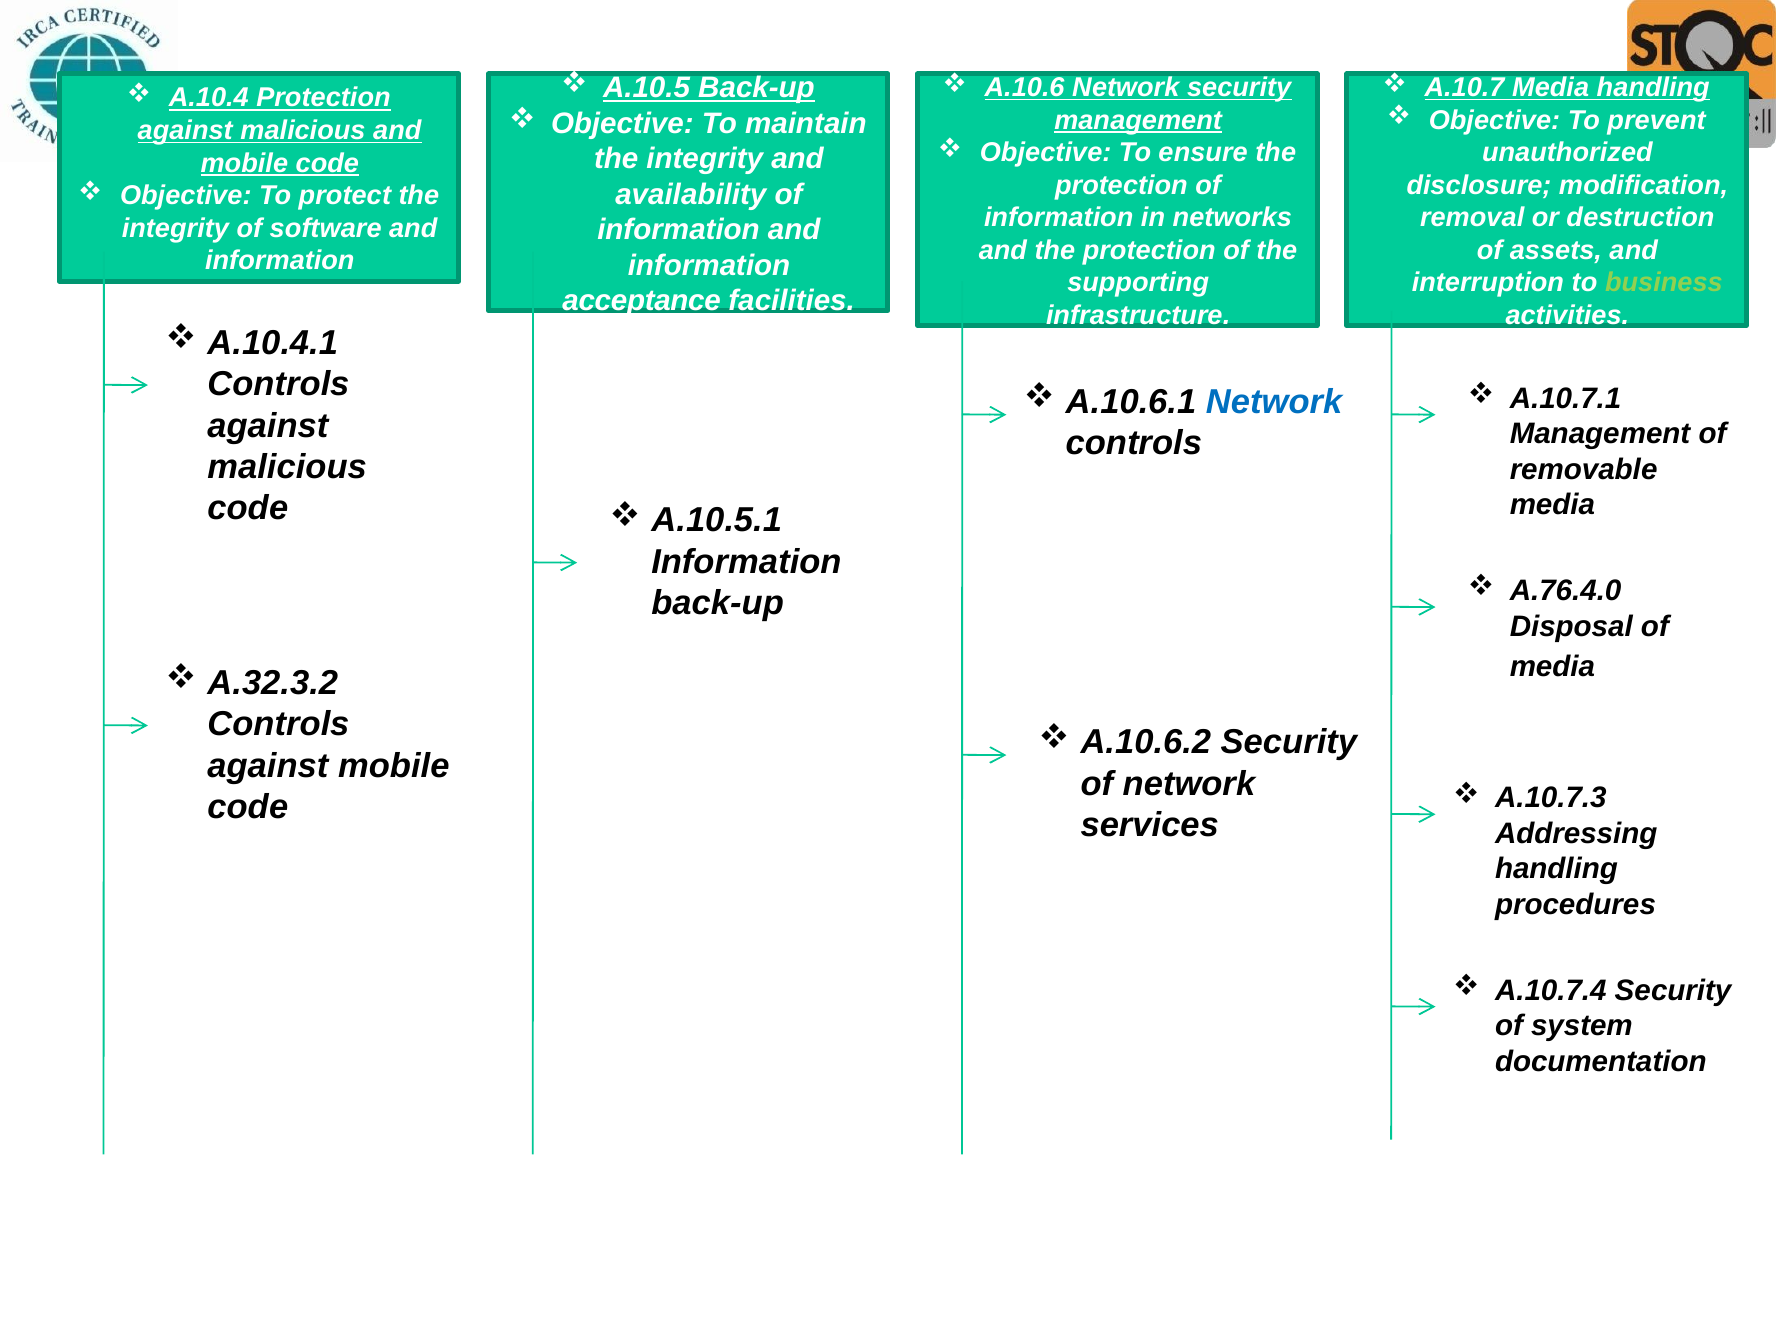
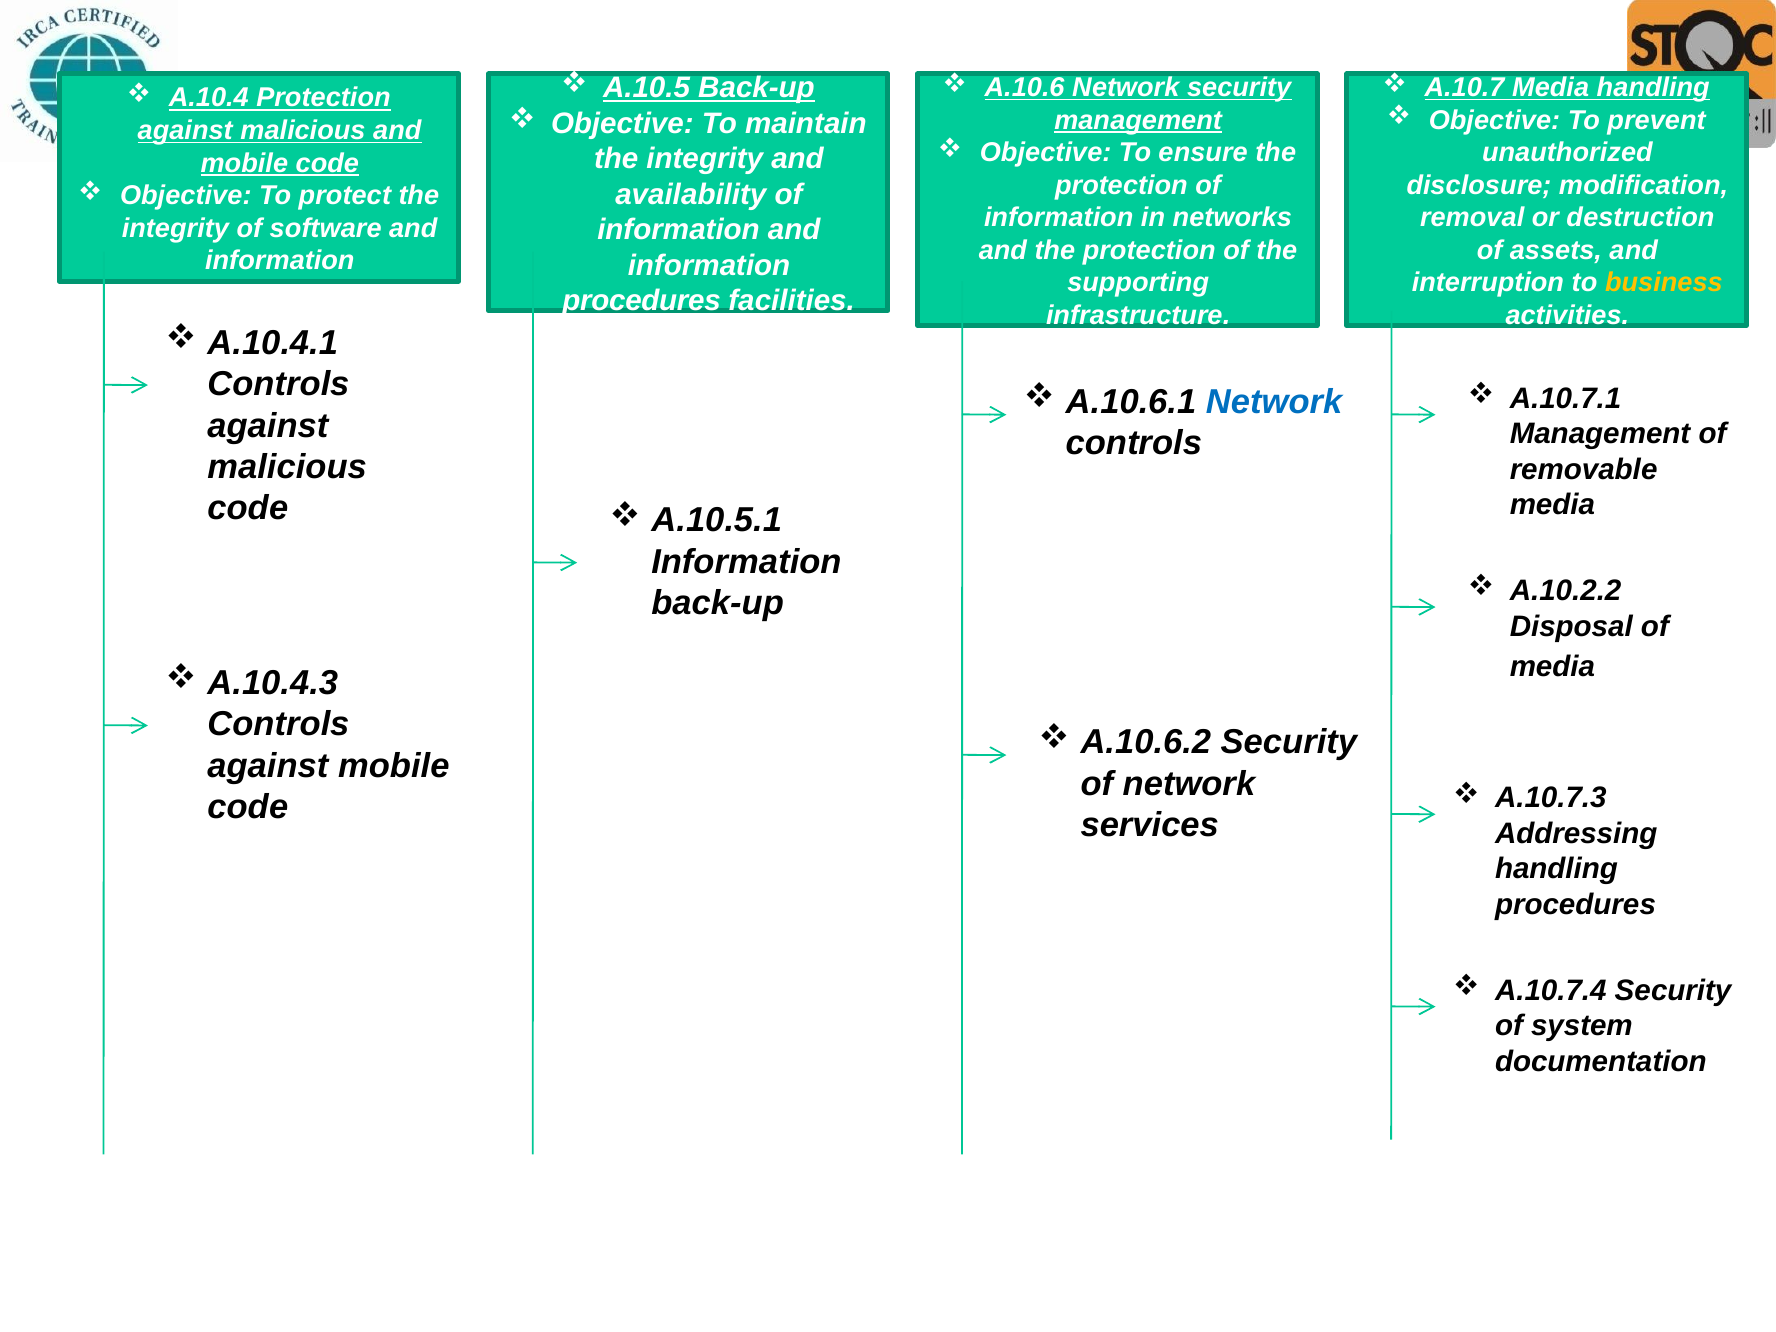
business colour: light green -> yellow
acceptance at (642, 301): acceptance -> procedures
A.76.4.0: A.76.4.0 -> A.10.2.2
A.32.3.2: A.32.3.2 -> A.10.4.3
